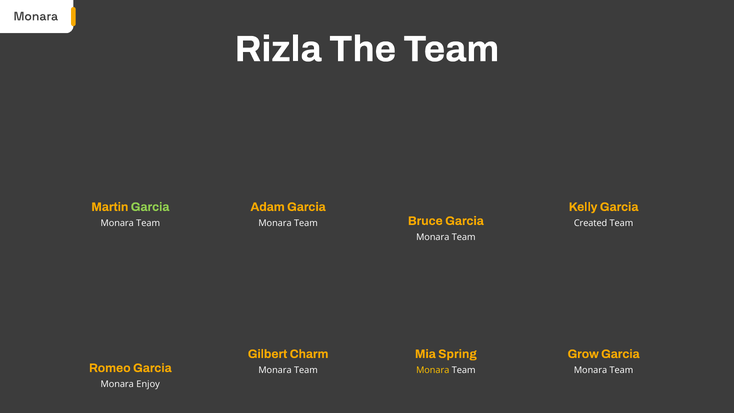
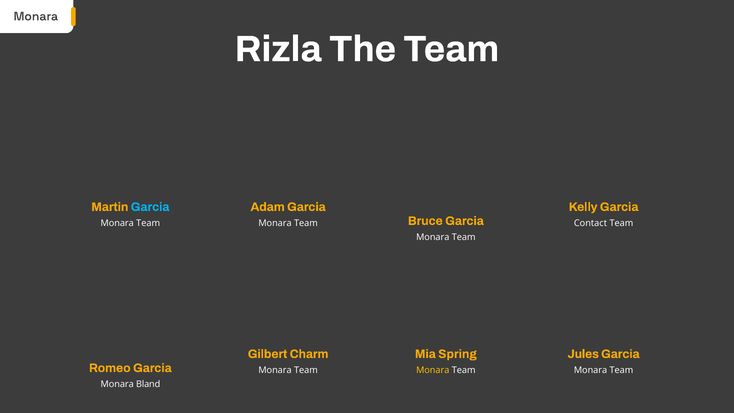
Garcia at (150, 207) colour: light green -> light blue
Created: Created -> Contact
Grow: Grow -> Jules
Enjoy: Enjoy -> Bland
